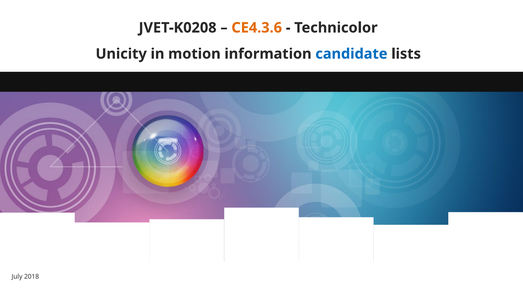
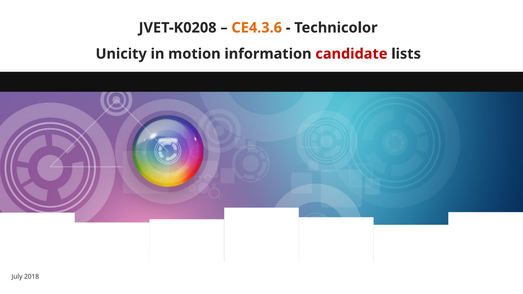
candidate colour: blue -> red
